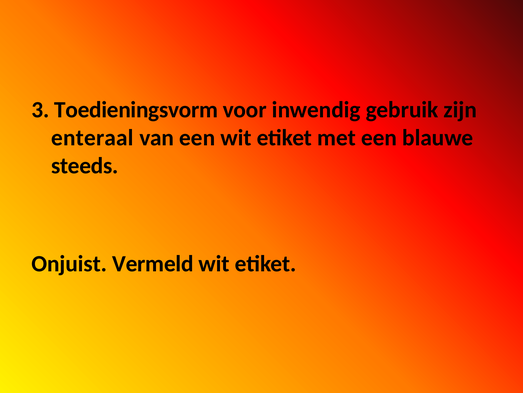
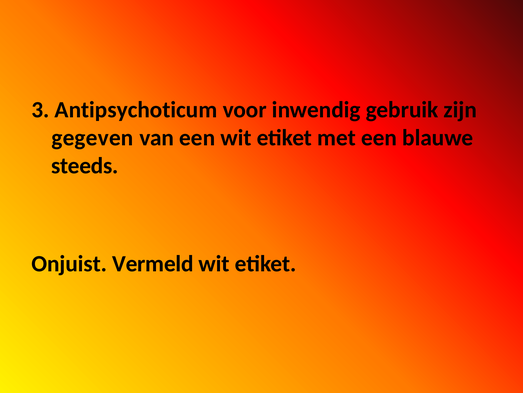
Toedieningsvorm: Toedieningsvorm -> Antipsychoticum
enteraal: enteraal -> gegeven
